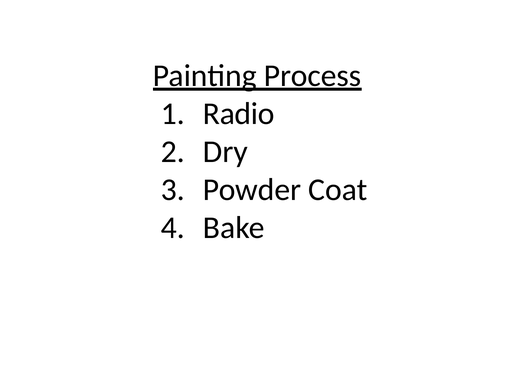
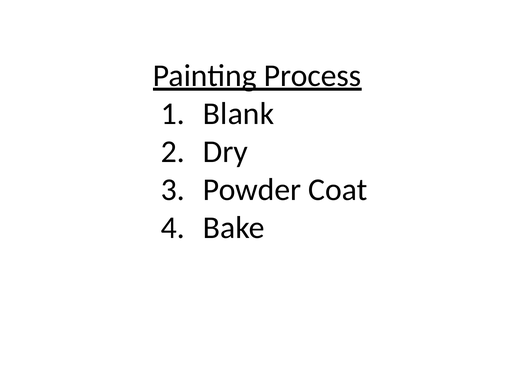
Radio: Radio -> Blank
